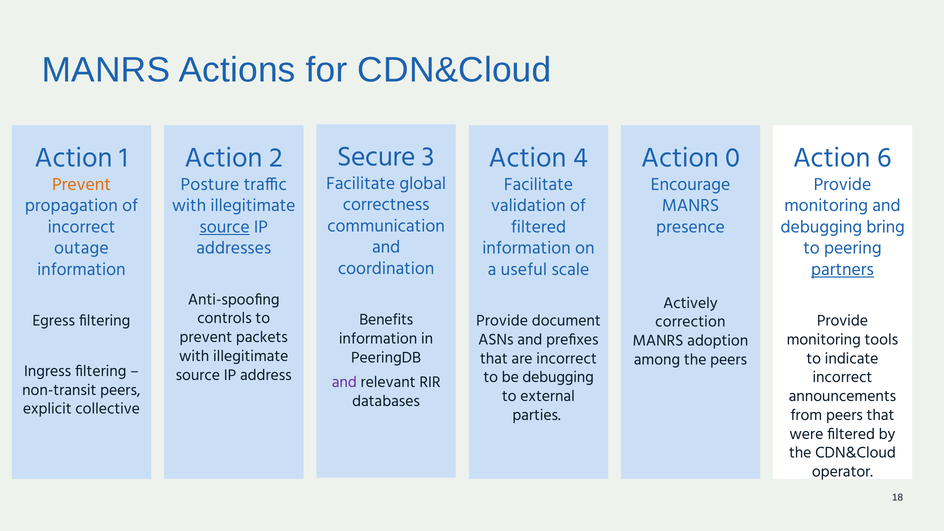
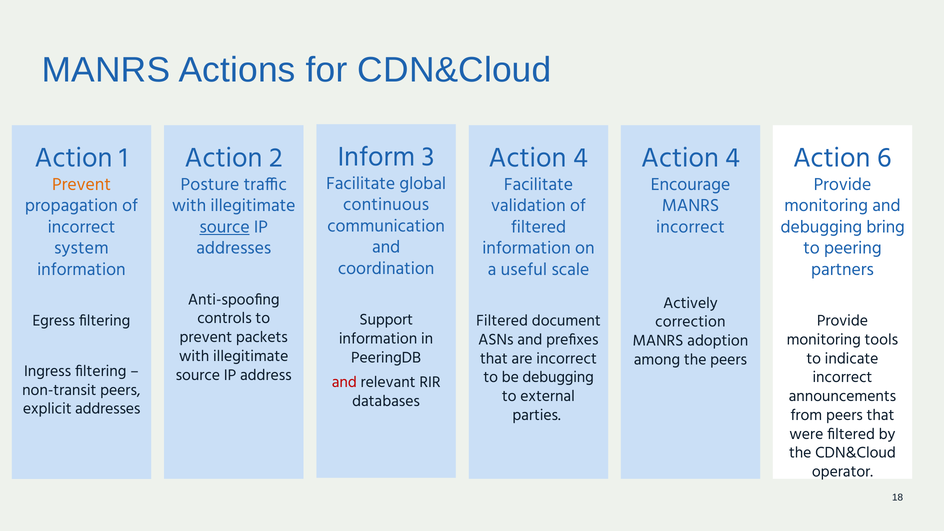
Secure: Secure -> Inform
0 at (733, 158): 0 -> 4
correctness: correctness -> continuous
presence at (690, 227): presence -> incorrect
outage: outage -> system
partners underline: present -> none
Benefits: Benefits -> Support
Provide at (502, 321): Provide -> Filtered
and at (344, 382) colour: purple -> red
explicit collective: collective -> addresses
